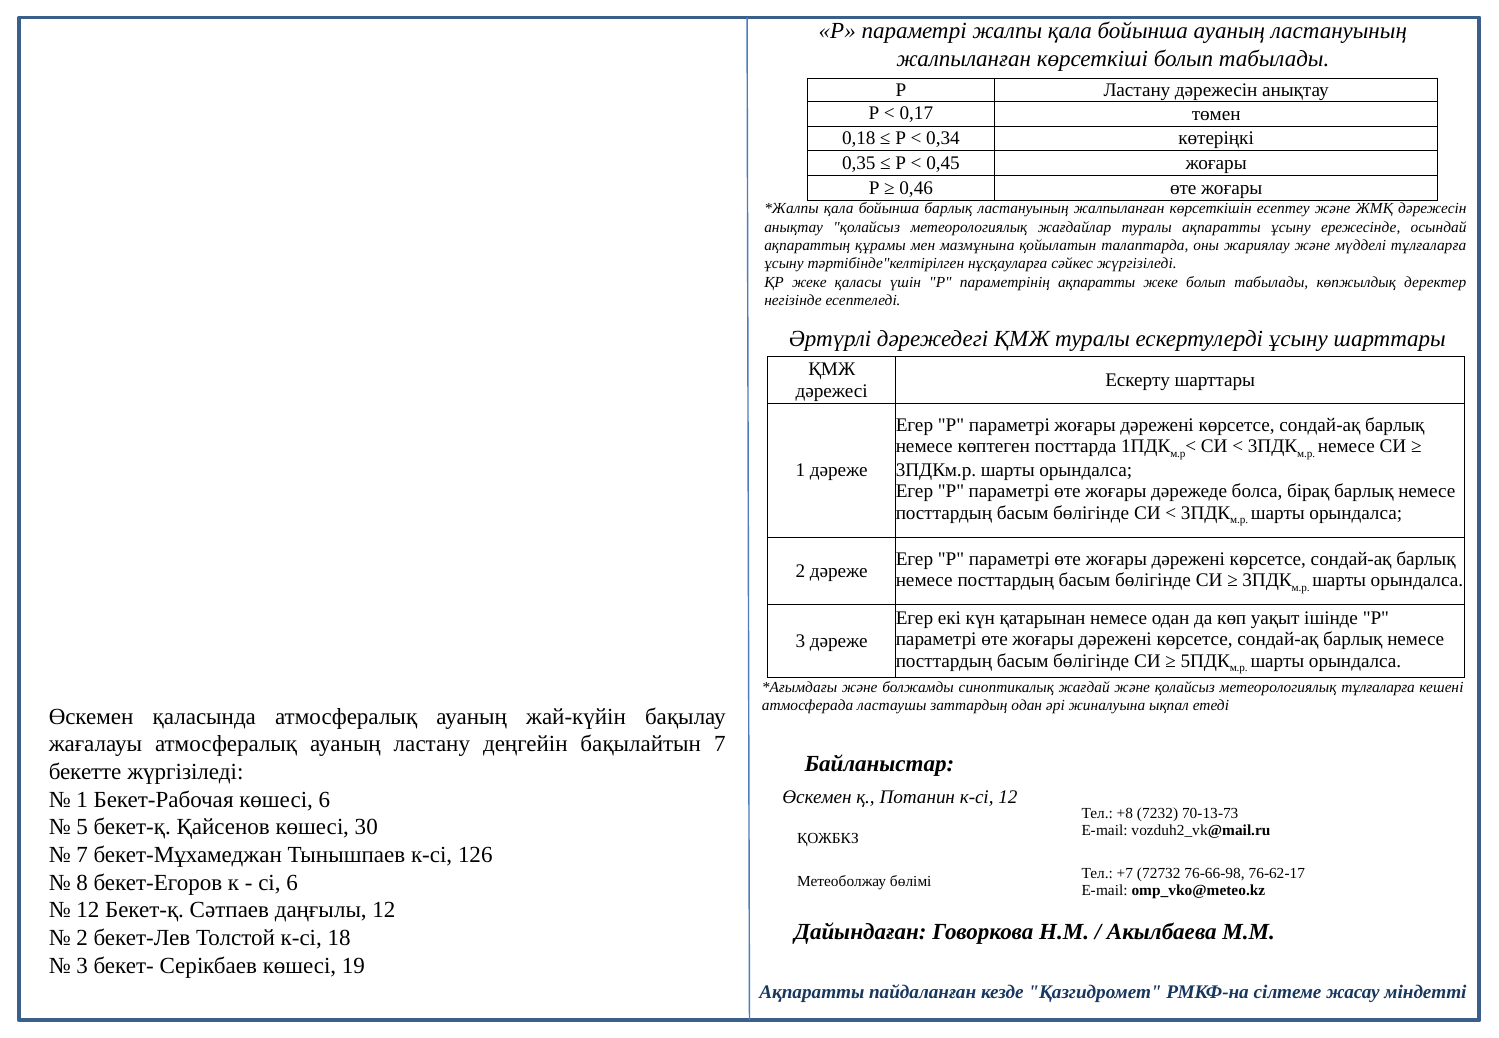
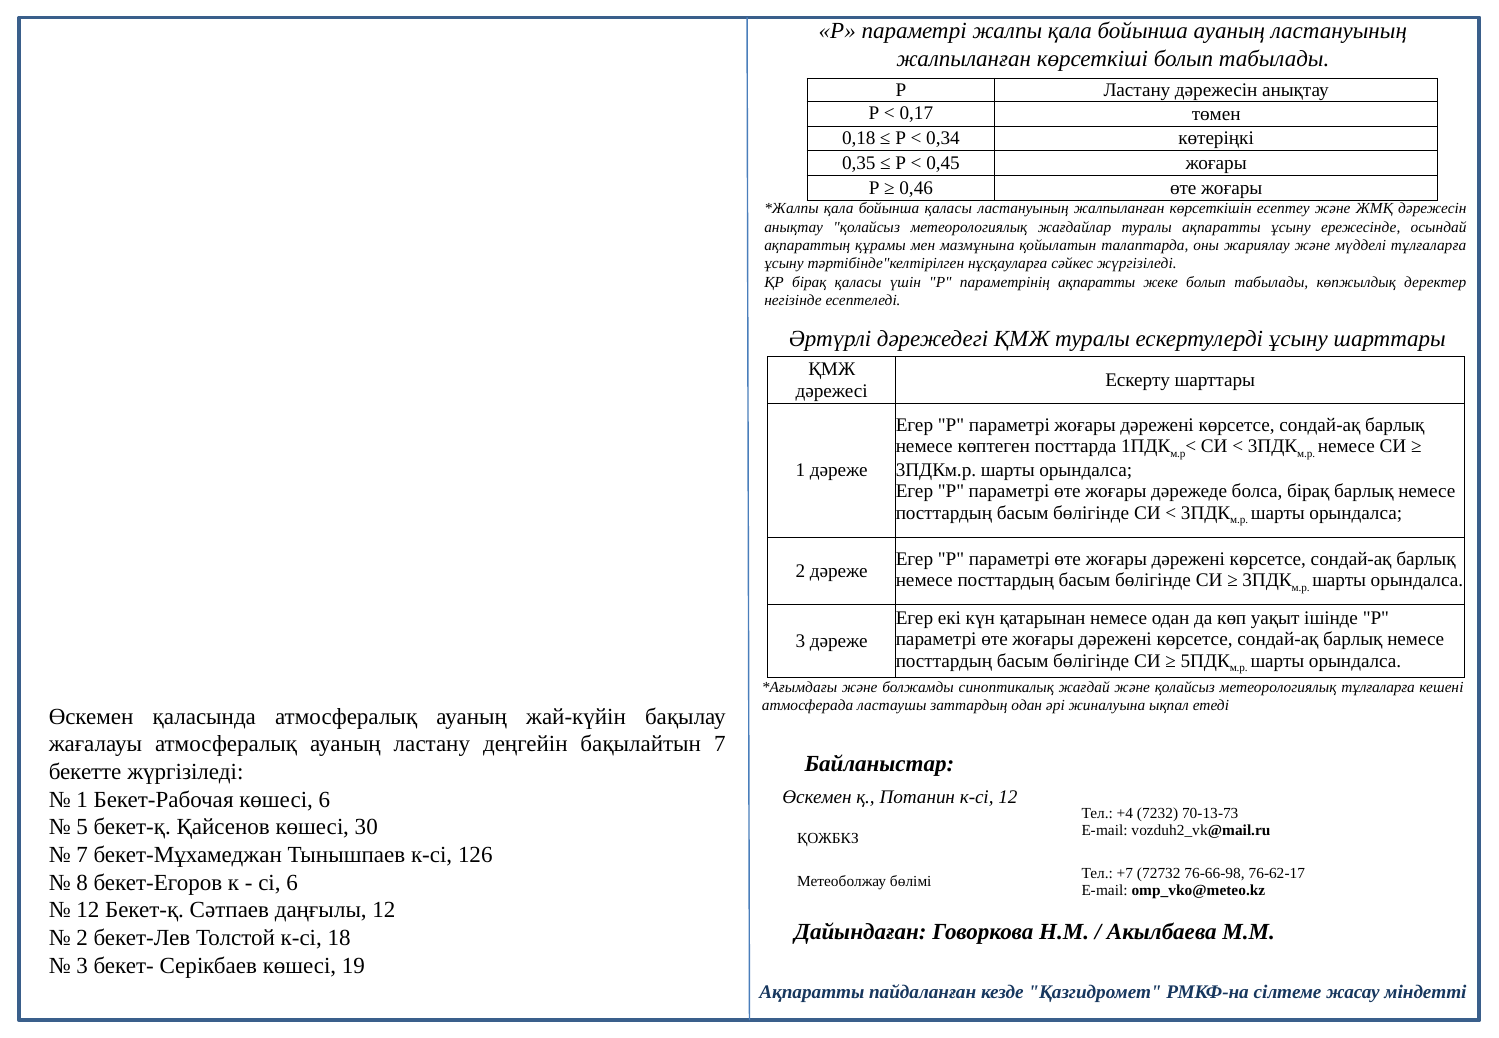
бойынша барлық: барлық -> қаласы
ҚР жеке: жеке -> бірақ
+8: +8 -> +4
